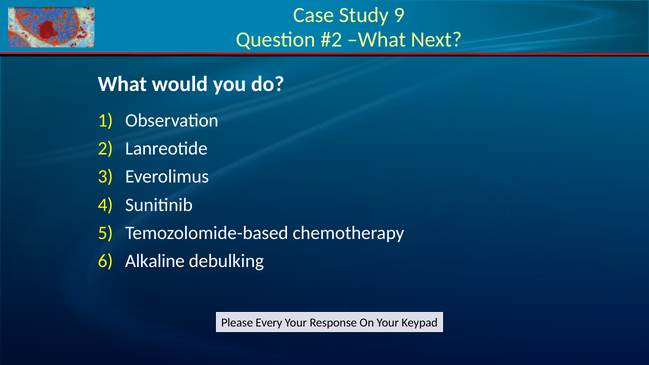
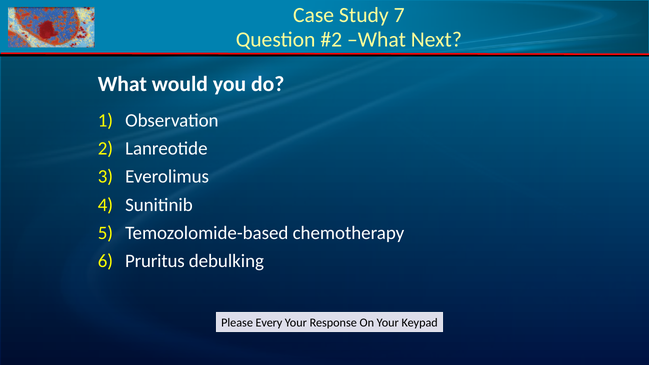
9: 9 -> 7
Alkaline: Alkaline -> Pruritus
